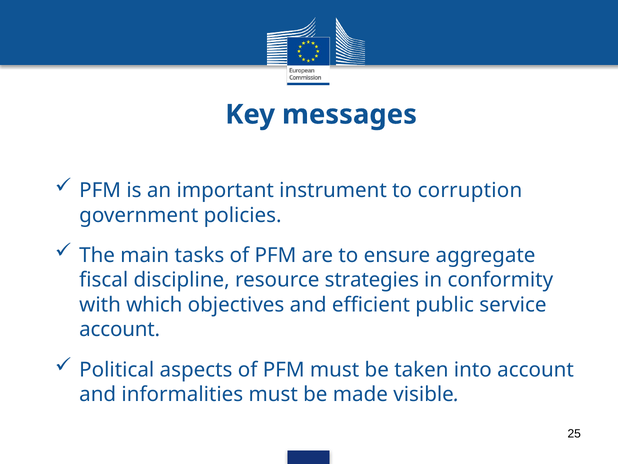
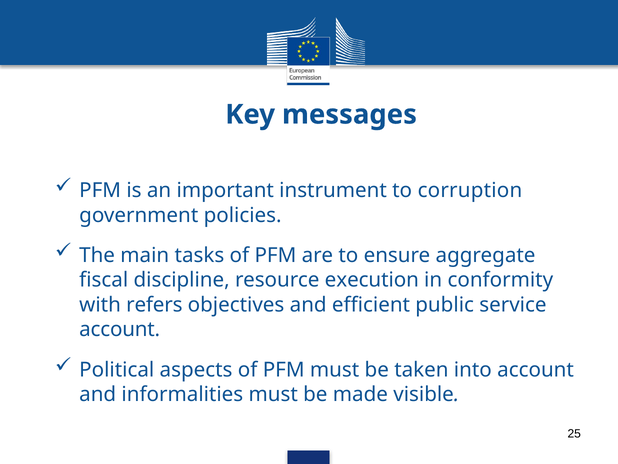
strategies: strategies -> execution
which: which -> refers
